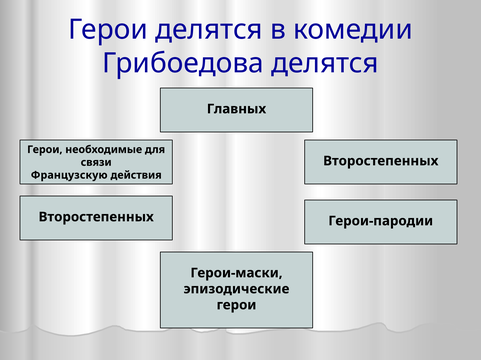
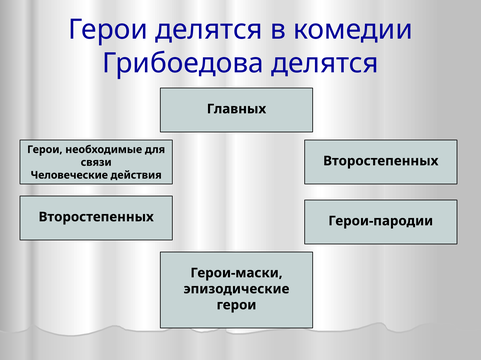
Французскую: Французскую -> Человеческие
